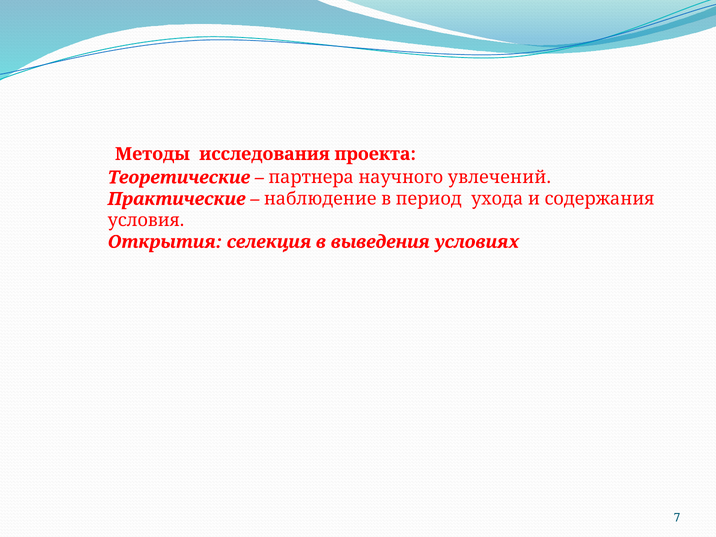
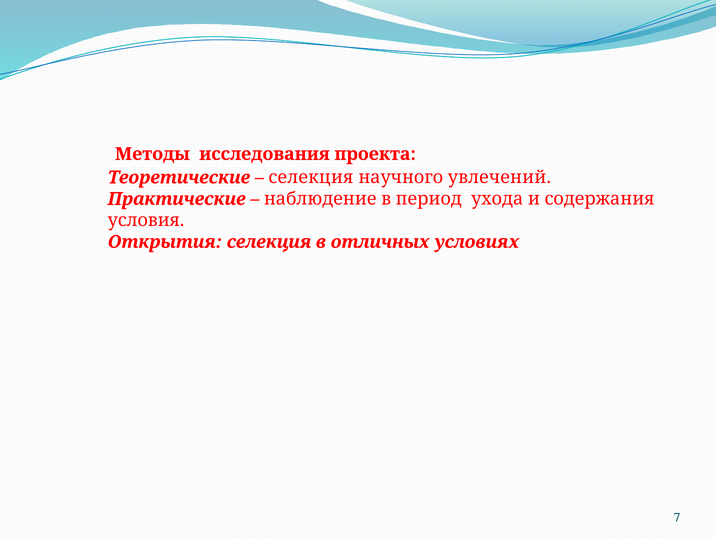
партнера at (311, 177): партнера -> селекция
выведения: выведения -> отличных
